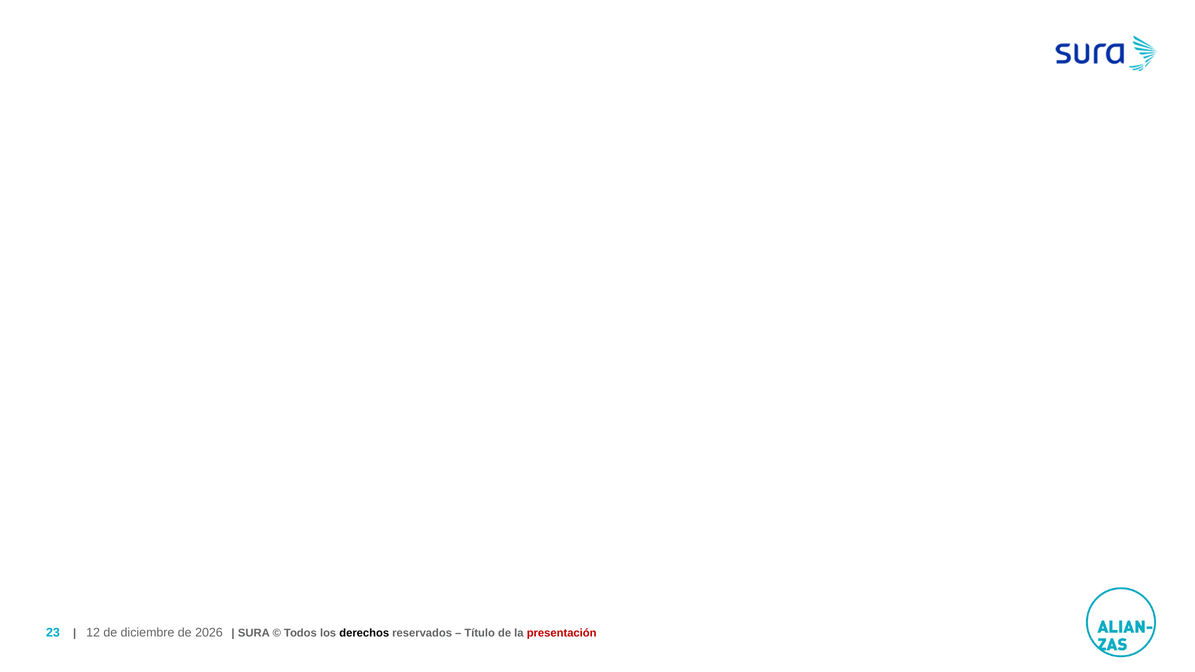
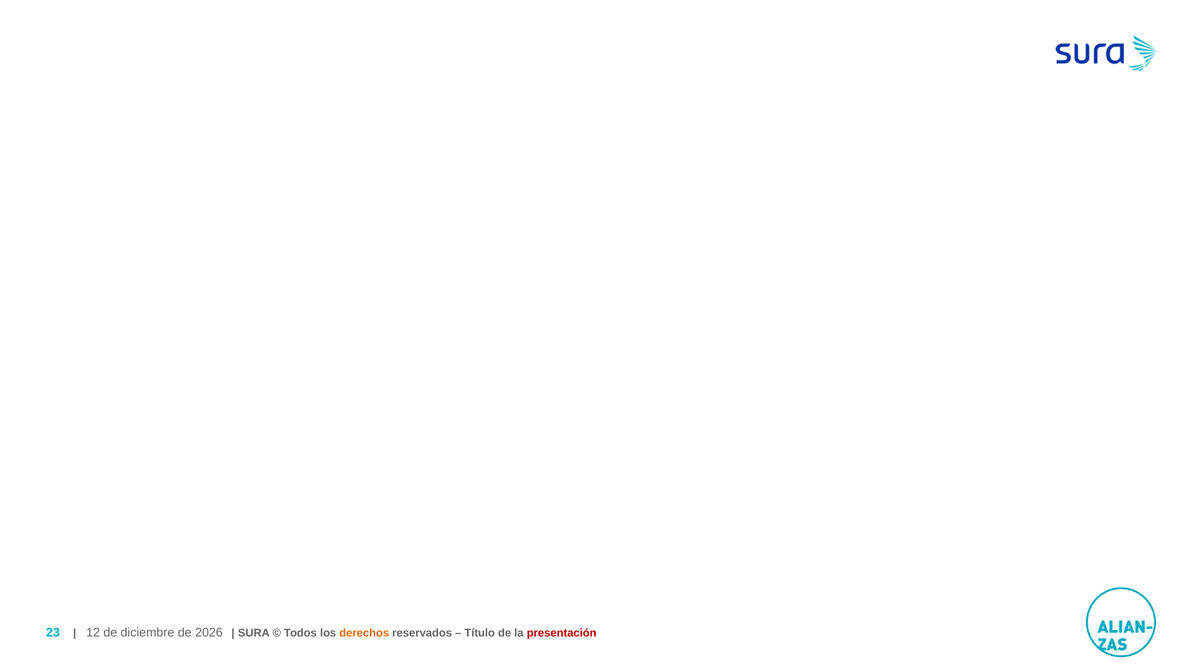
derechos colour: black -> orange
